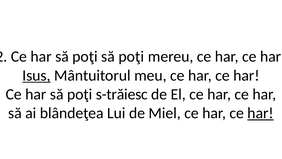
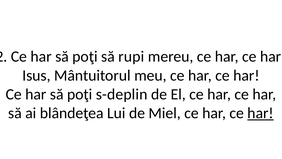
poţi să poţi: poţi -> rupi
Isus underline: present -> none
s-trăiesc: s-trăiesc -> s-deplin
